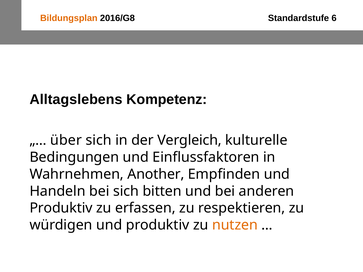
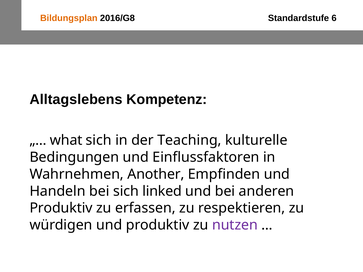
über: über -> what
Vergleich: Vergleich -> Teaching
bitten: bitten -> linked
nutzen colour: orange -> purple
